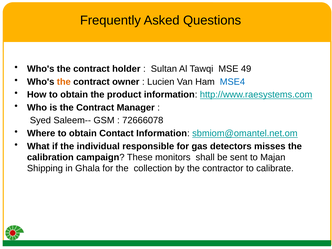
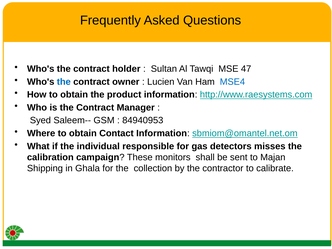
49: 49 -> 47
the at (64, 82) colour: orange -> blue
72666078: 72666078 -> 84940953
